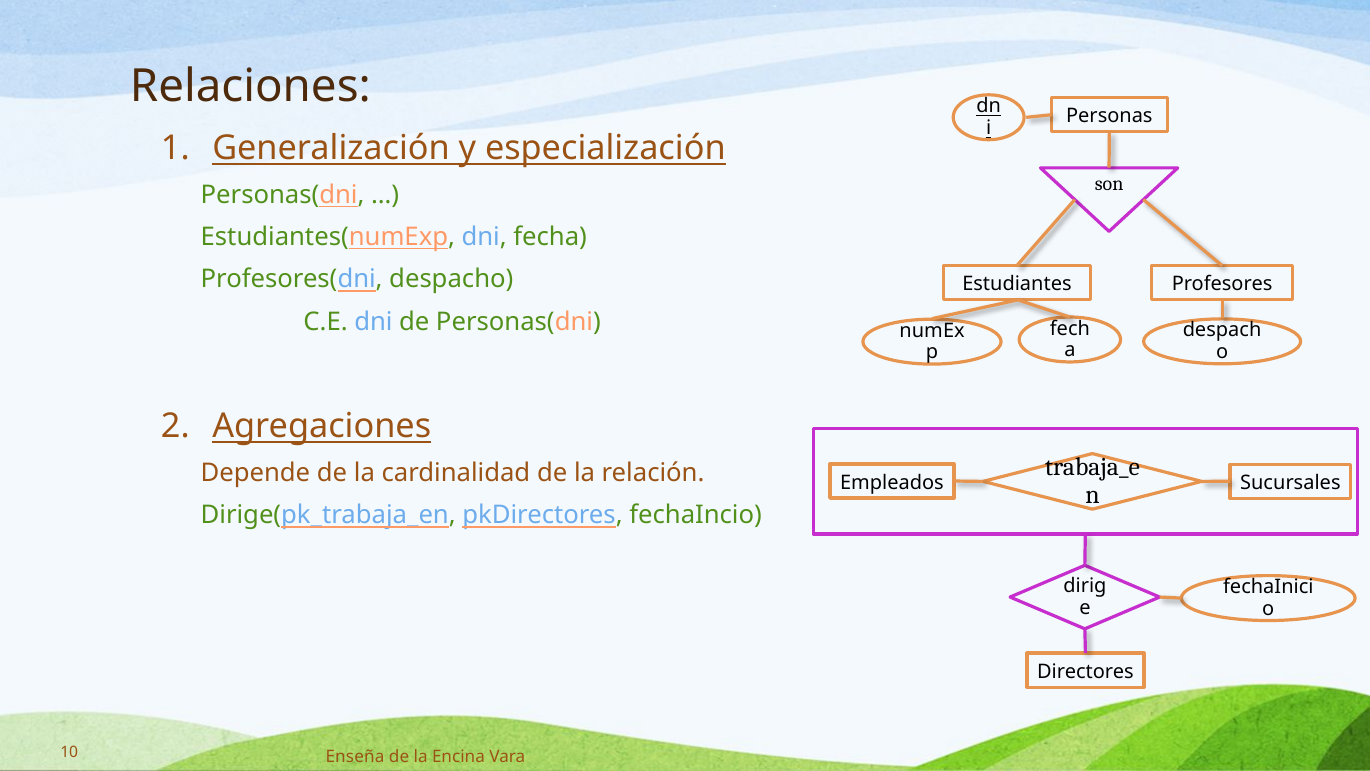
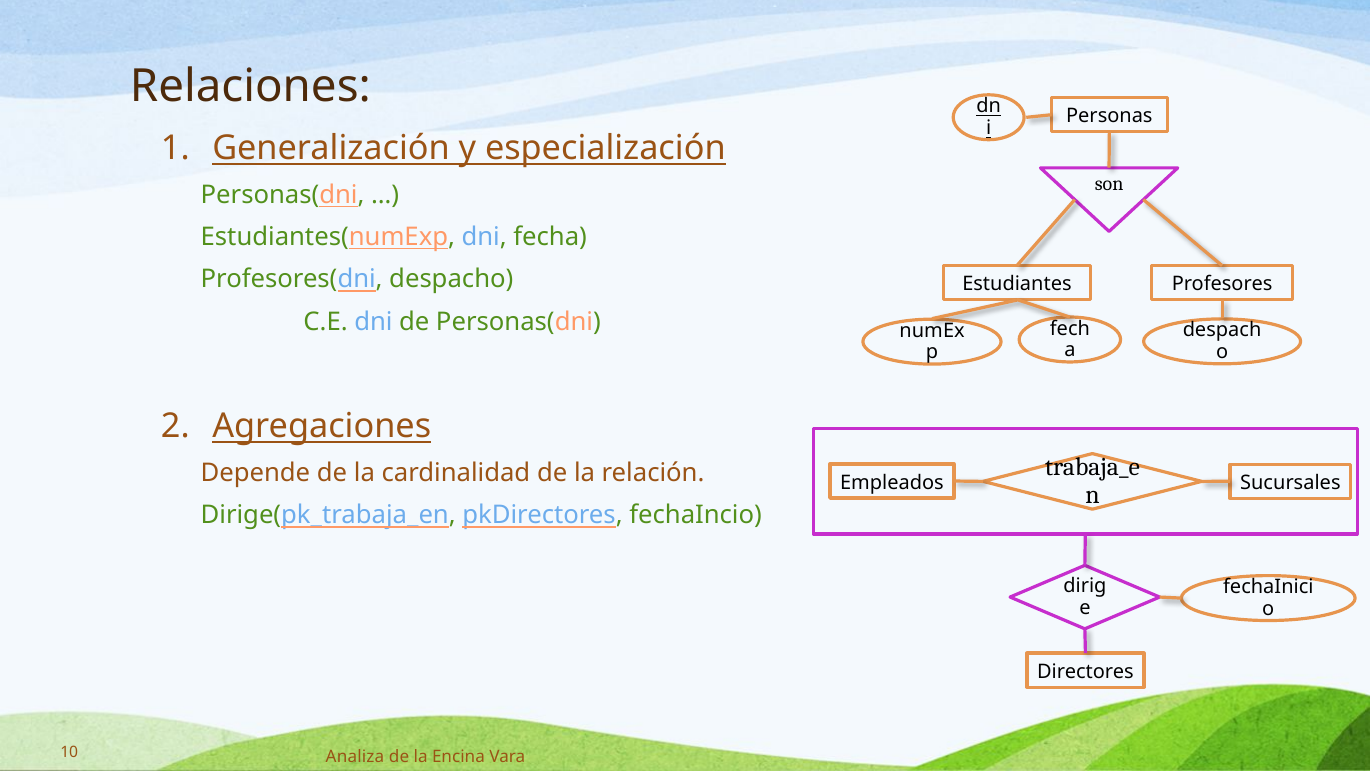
Enseña: Enseña -> Analiza
